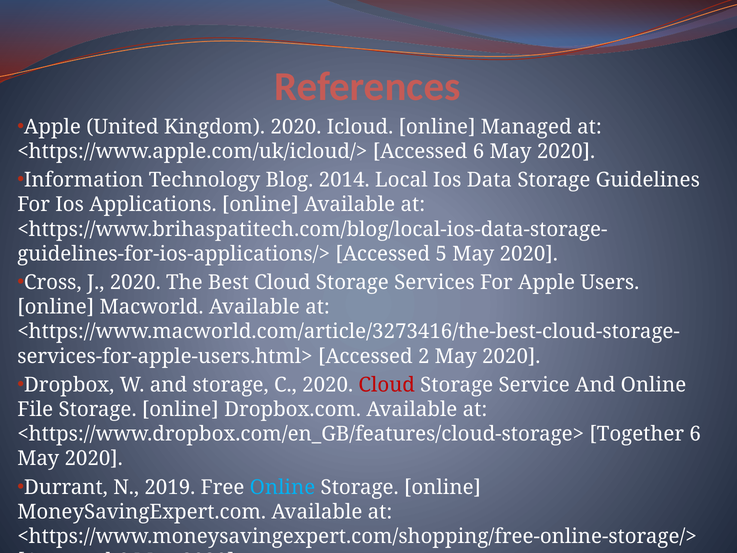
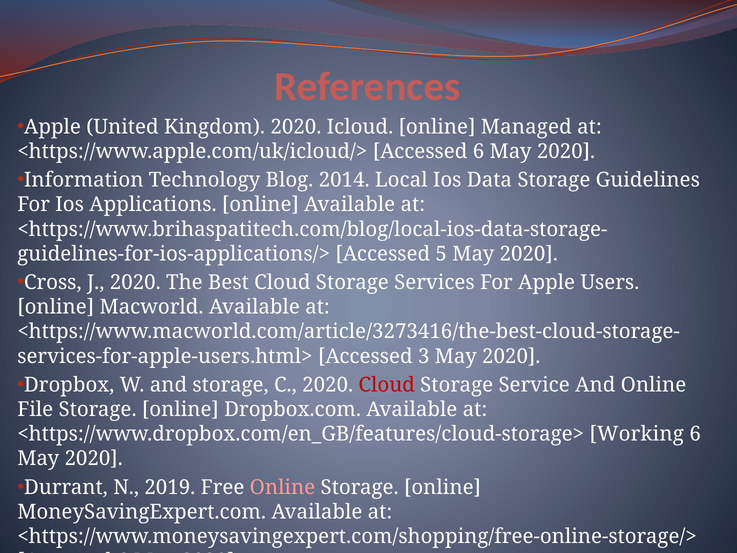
2: 2 -> 3
Together: Together -> Working
Online at (282, 487) colour: light blue -> pink
